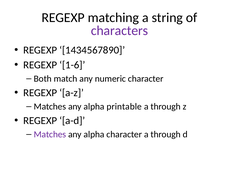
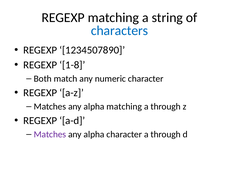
characters colour: purple -> blue
1434567890: 1434567890 -> 1234507890
1-6: 1-6 -> 1-8
alpha printable: printable -> matching
